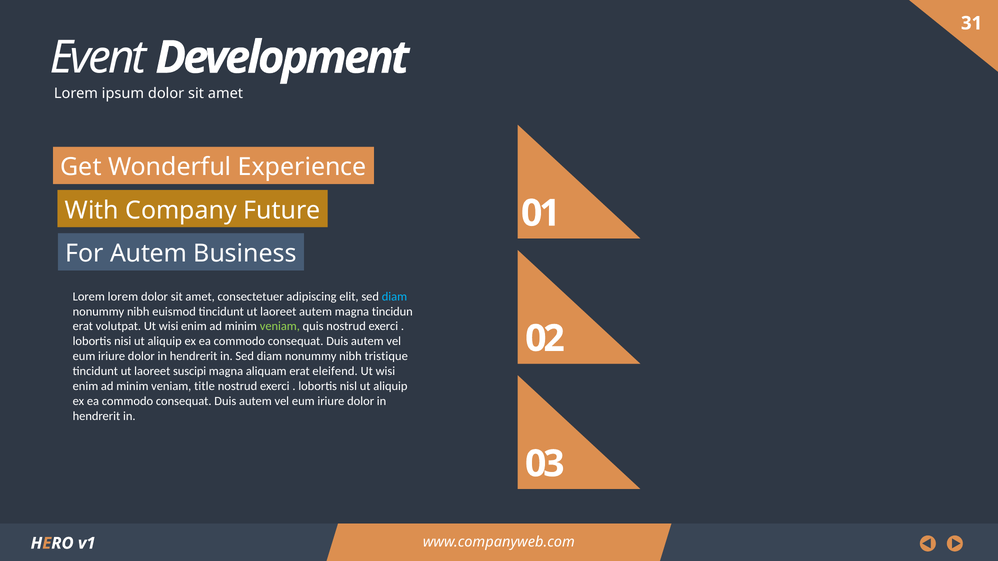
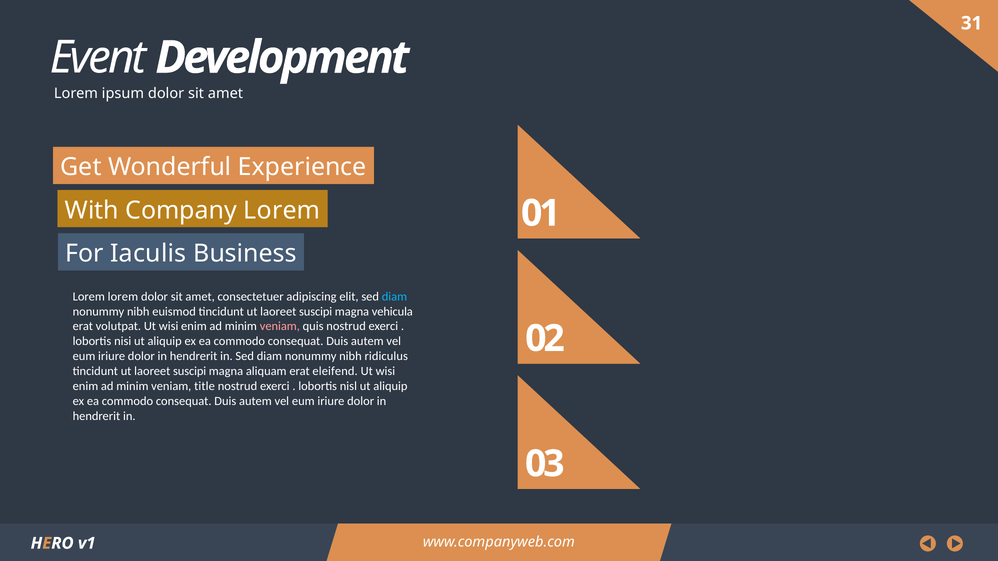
Company Future: Future -> Lorem
For Autem: Autem -> Iaculis
autem at (316, 312): autem -> suscipi
tincidun: tincidun -> vehicula
veniam at (280, 327) colour: light green -> pink
tristique: tristique -> ridiculus
